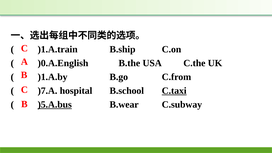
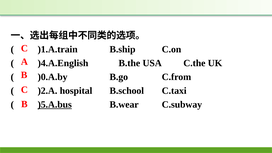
)0.A.English: )0.A.English -> )4.A.English
)1.A.by: )1.A.by -> )0.A.by
)7.A: )7.A -> )2.A
C.taxi underline: present -> none
